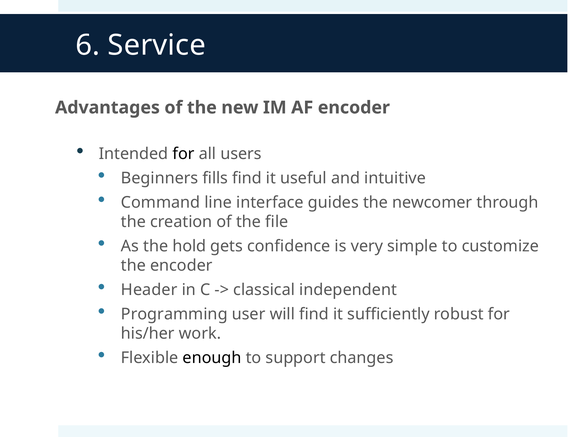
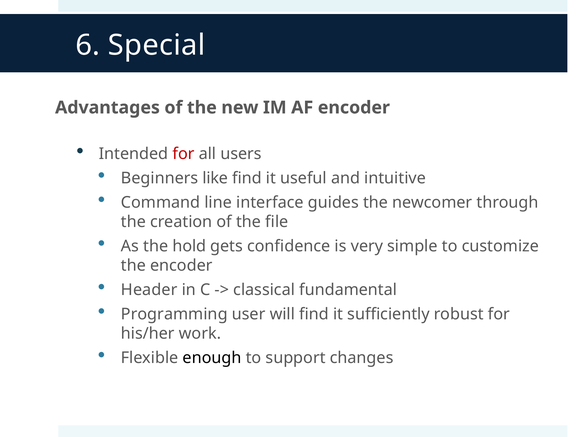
Service: Service -> Special
for at (183, 154) colour: black -> red
fills: fills -> like
independent: independent -> fundamental
